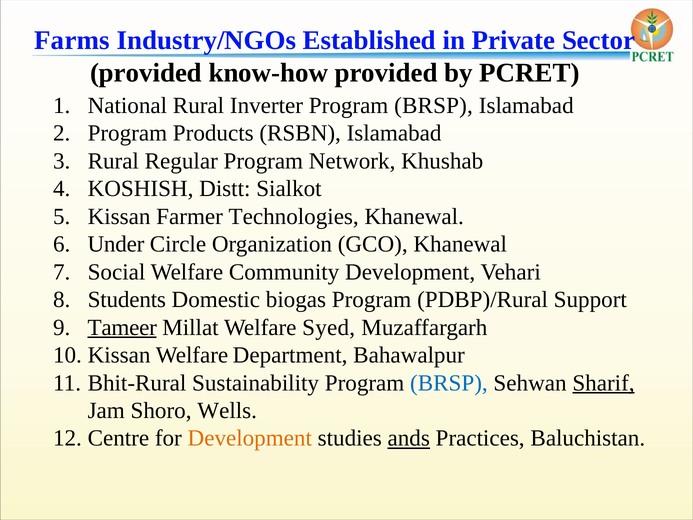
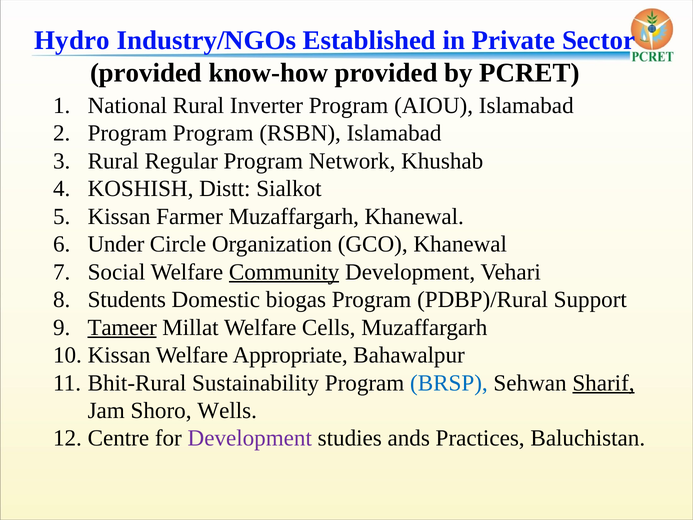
Farms: Farms -> Hydro
BRSP at (434, 105): BRSP -> AIOU
Program Products: Products -> Program
Farmer Technologies: Technologies -> Muzaffargarh
Community underline: none -> present
Syed: Syed -> Cells
Department: Department -> Appropriate
Development at (250, 438) colour: orange -> purple
ands underline: present -> none
